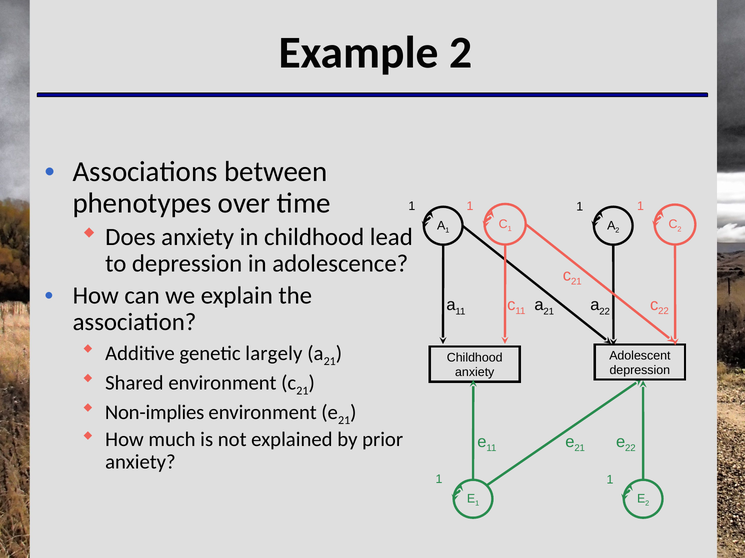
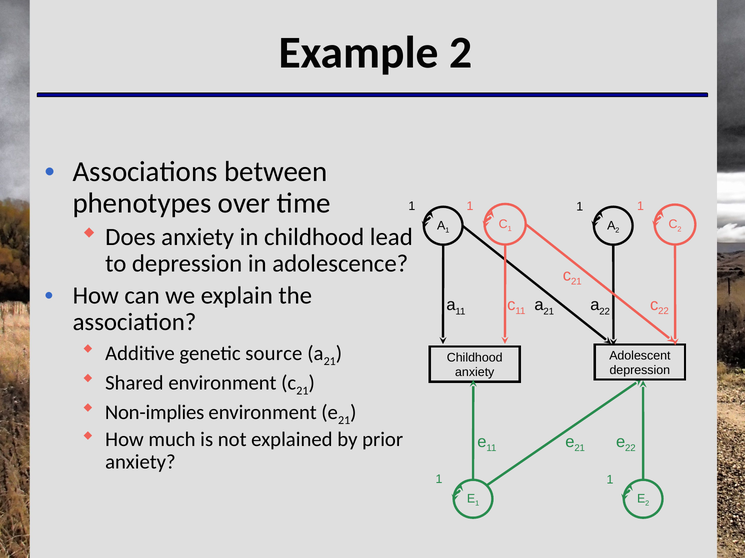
largely: largely -> source
